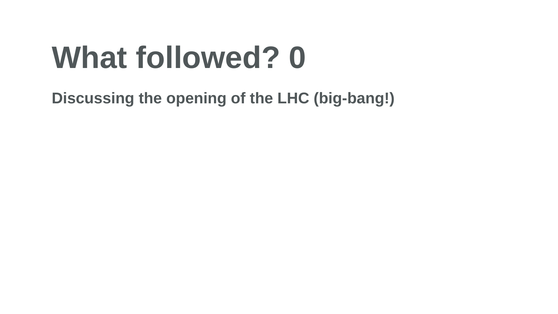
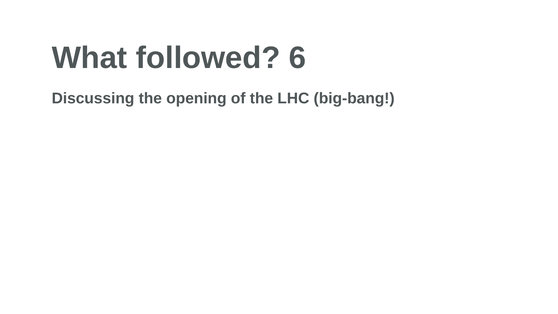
0: 0 -> 6
